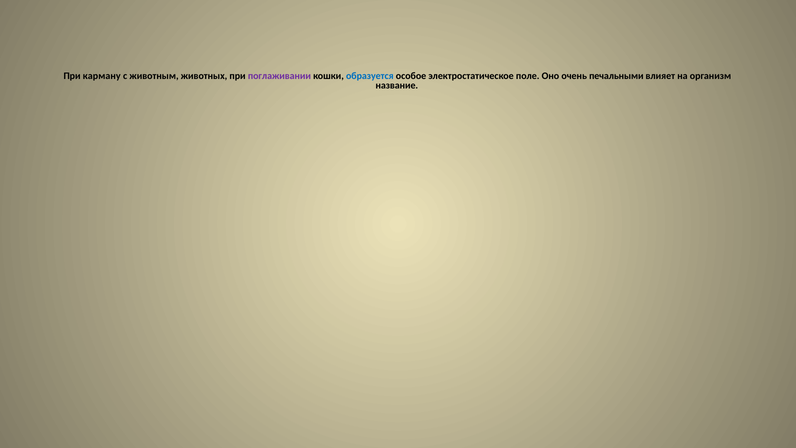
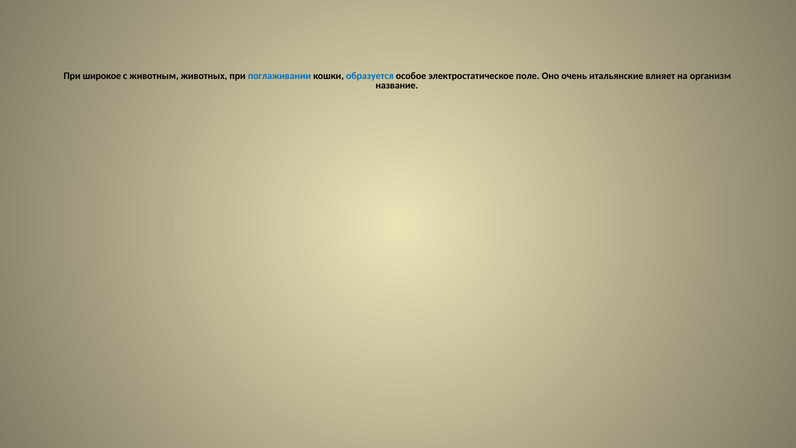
карману: карману -> широкое
поглаживании colour: purple -> blue
печальными: печальными -> итальянские
